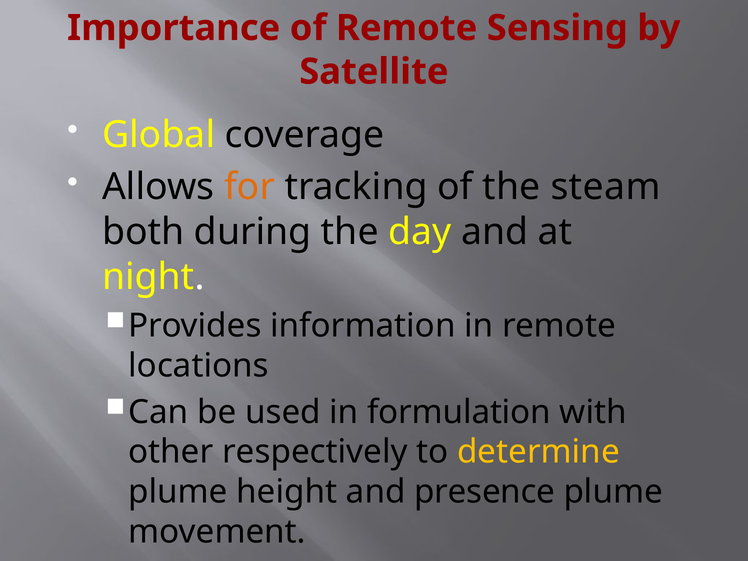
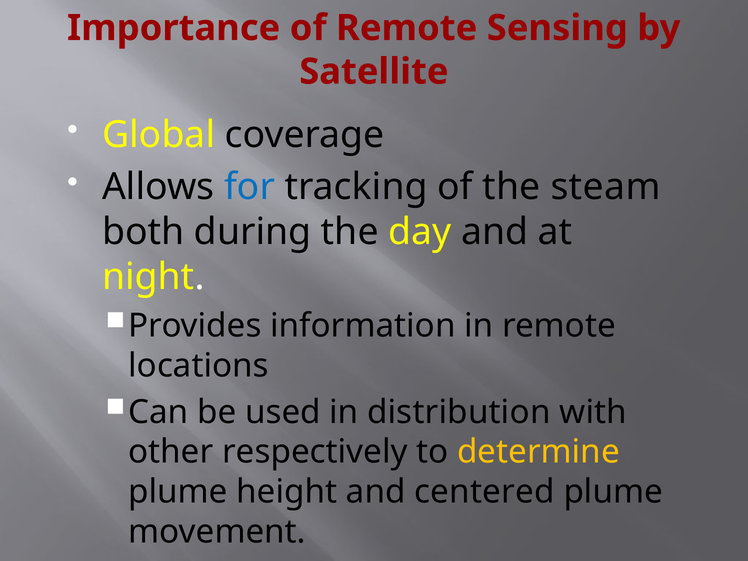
for colour: orange -> blue
formulation: formulation -> distribution
presence: presence -> centered
